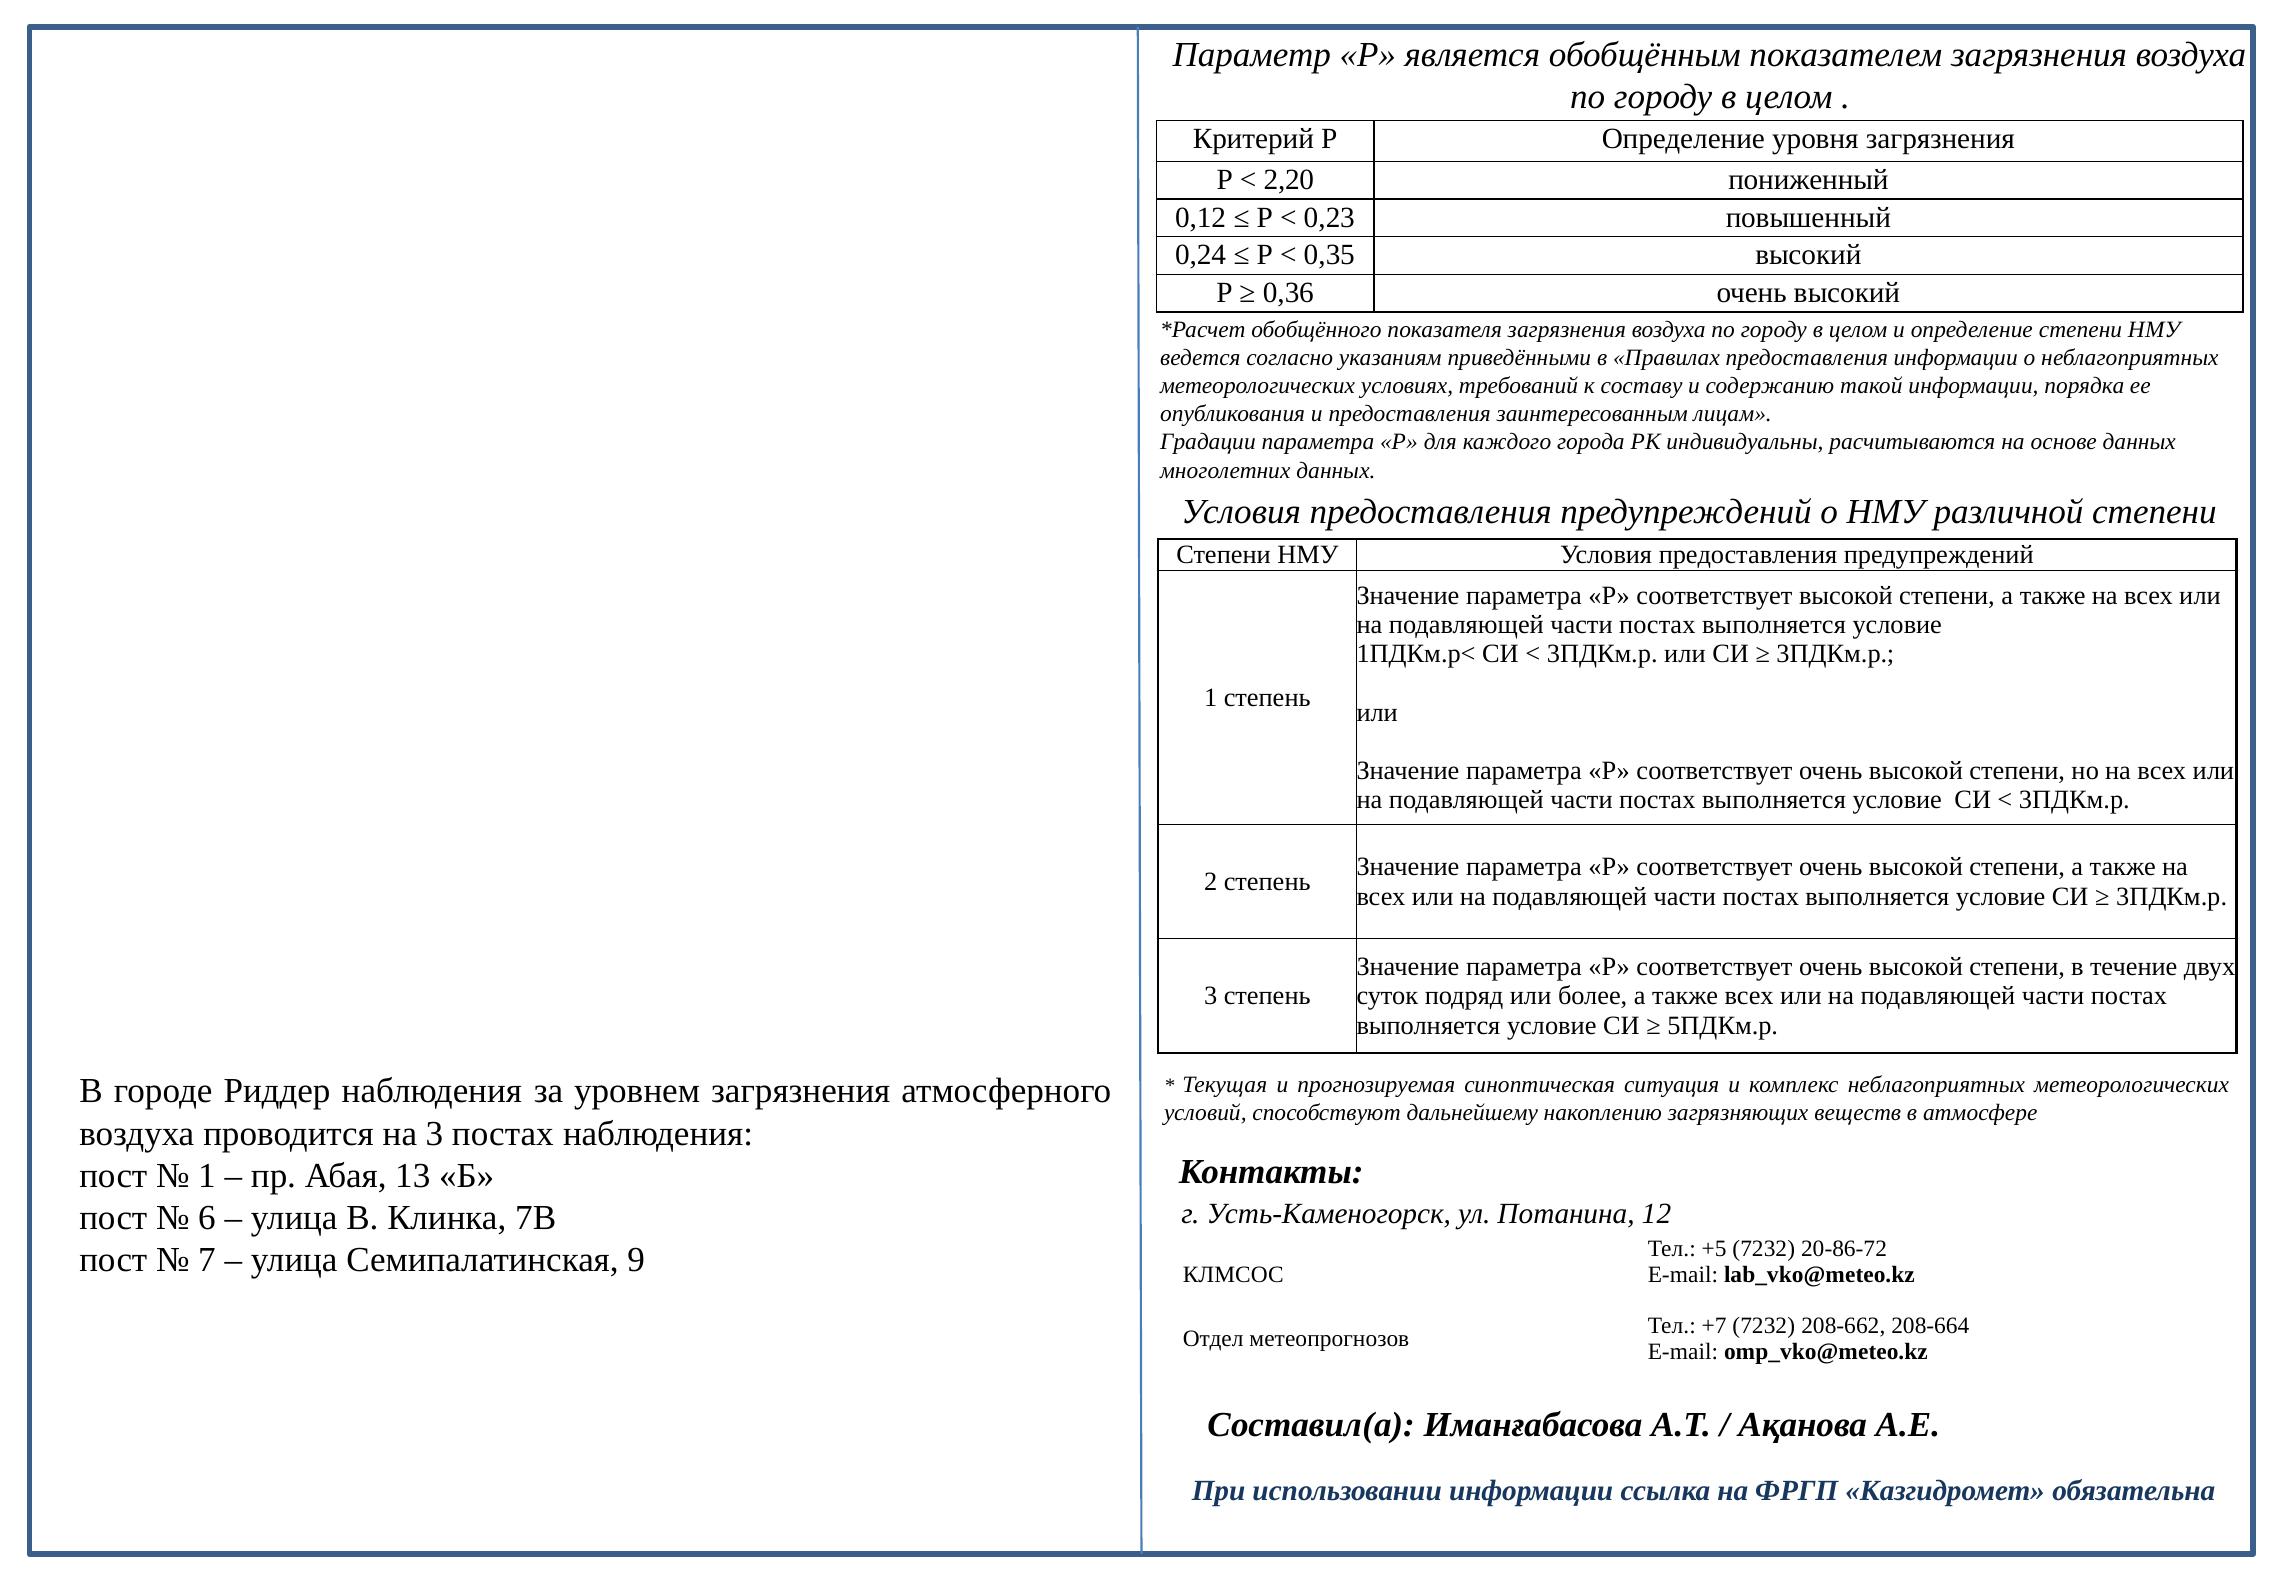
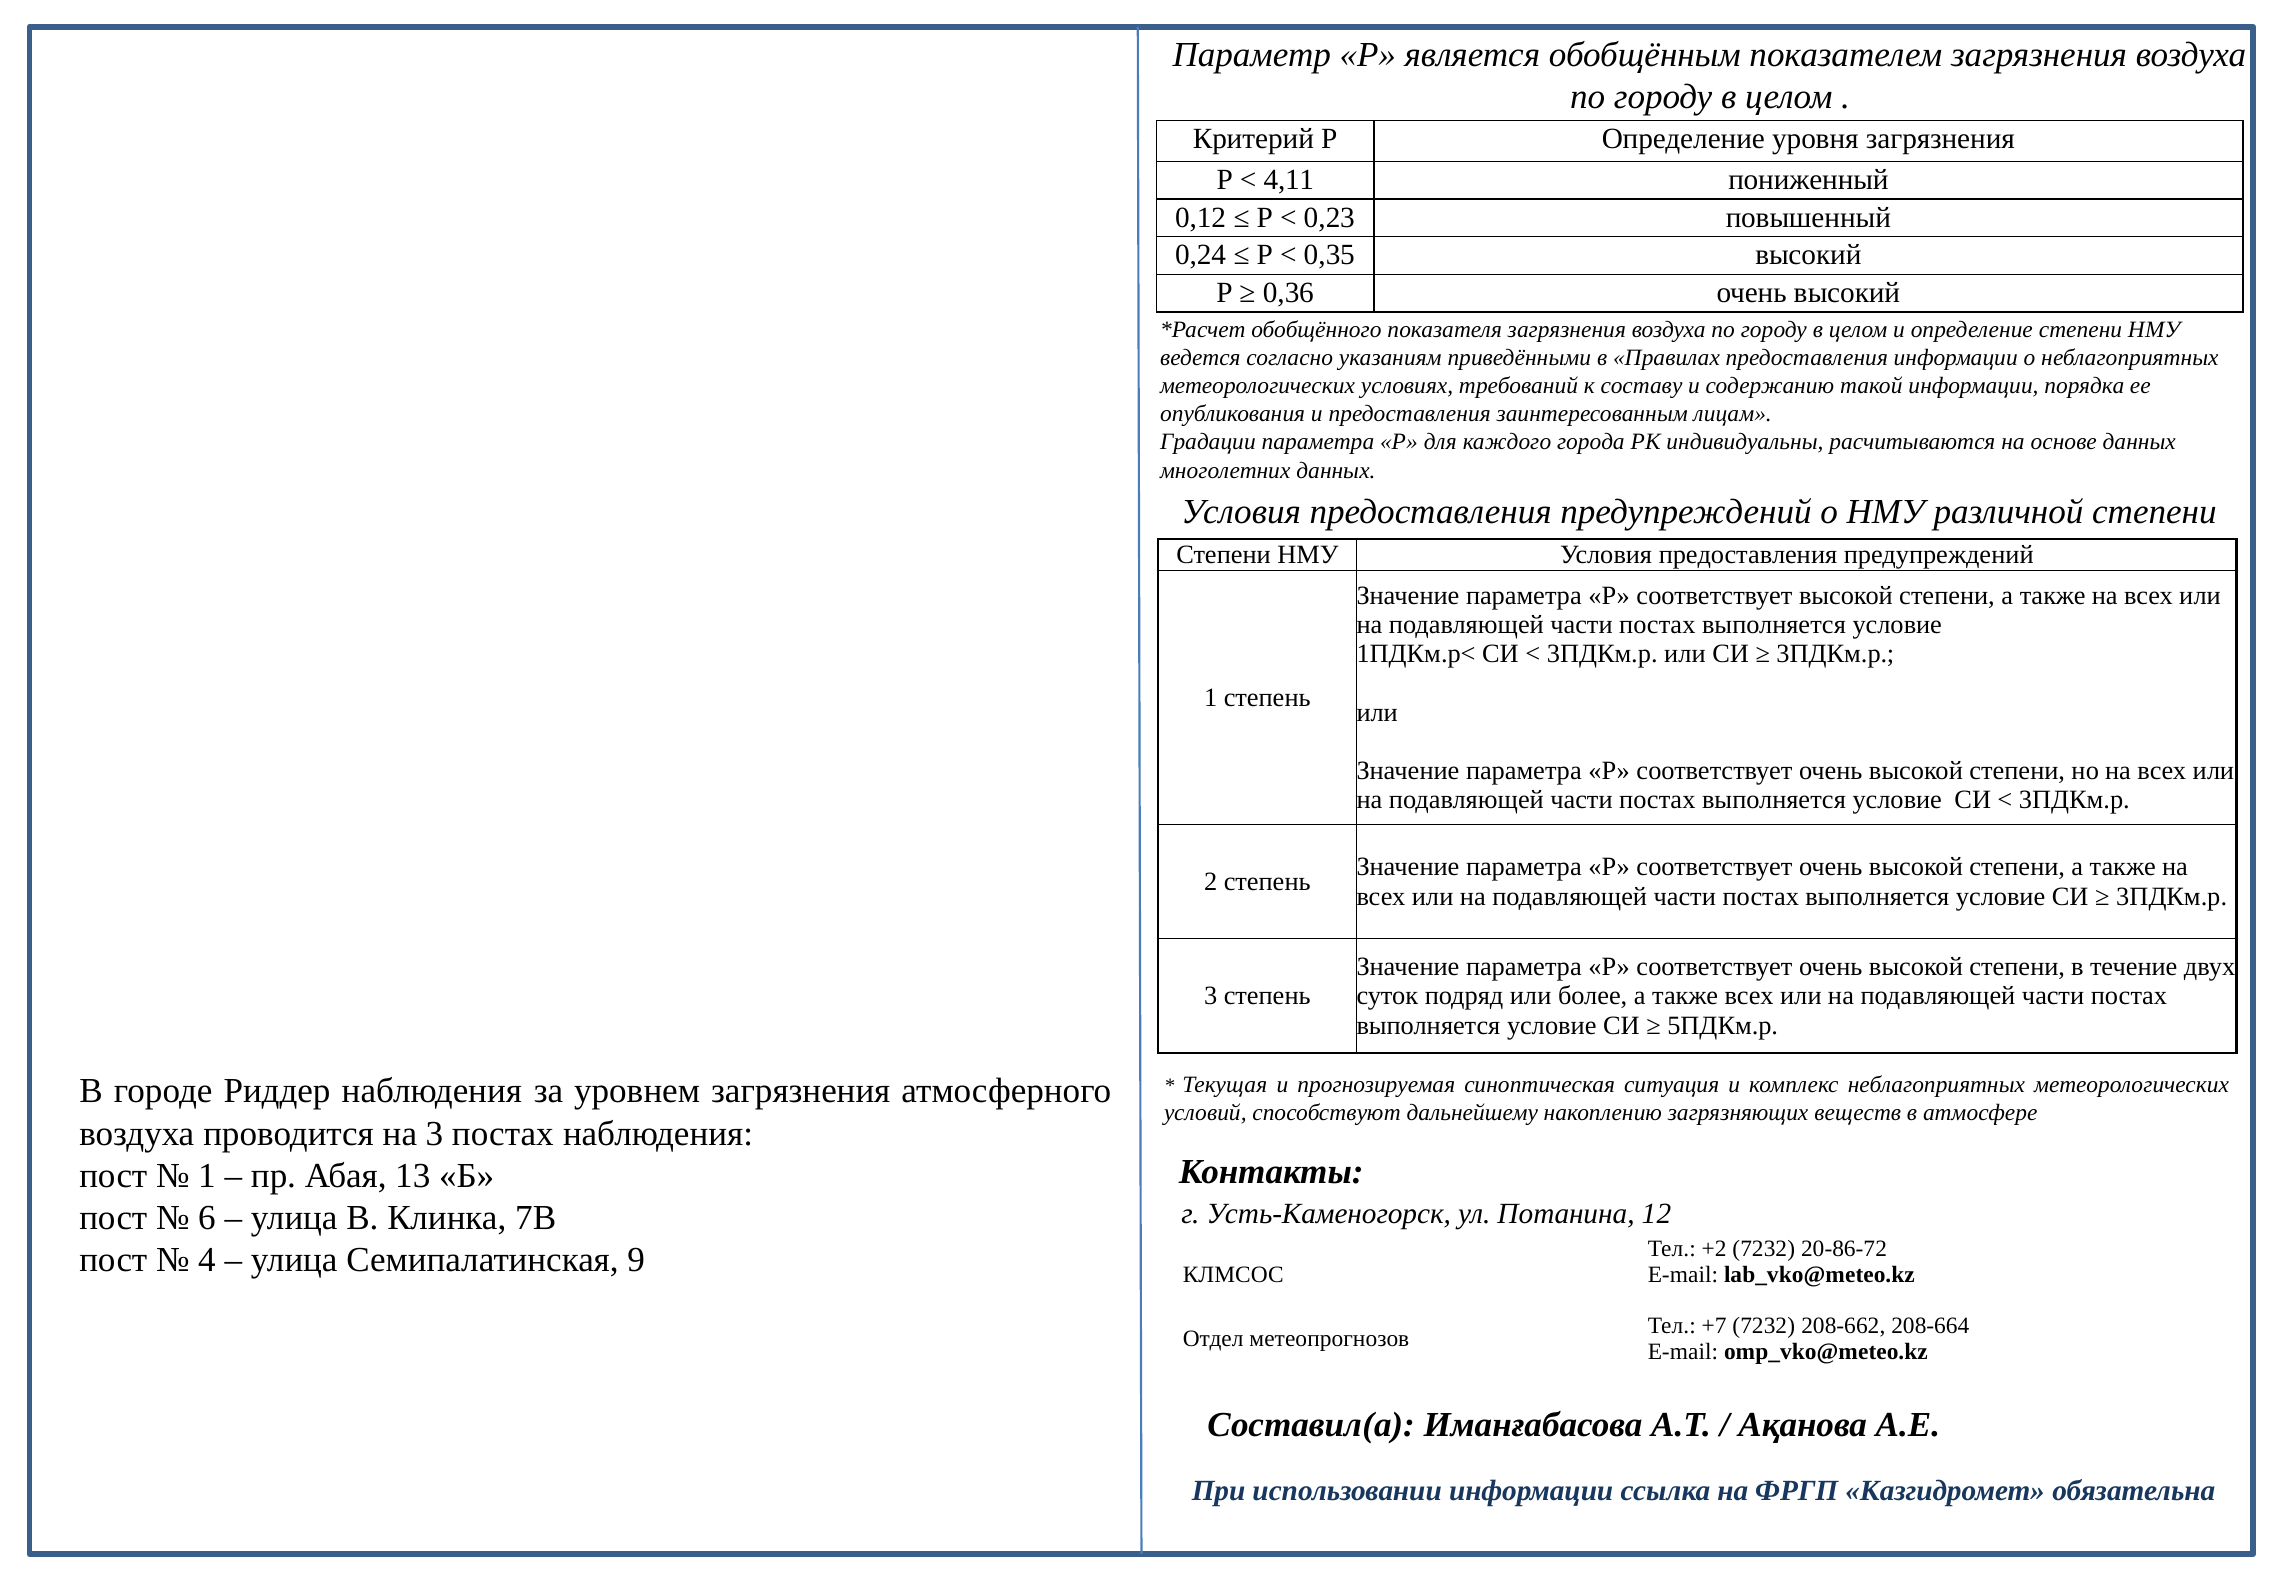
2,20: 2,20 -> 4,11
+5: +5 -> +2
7: 7 -> 4
